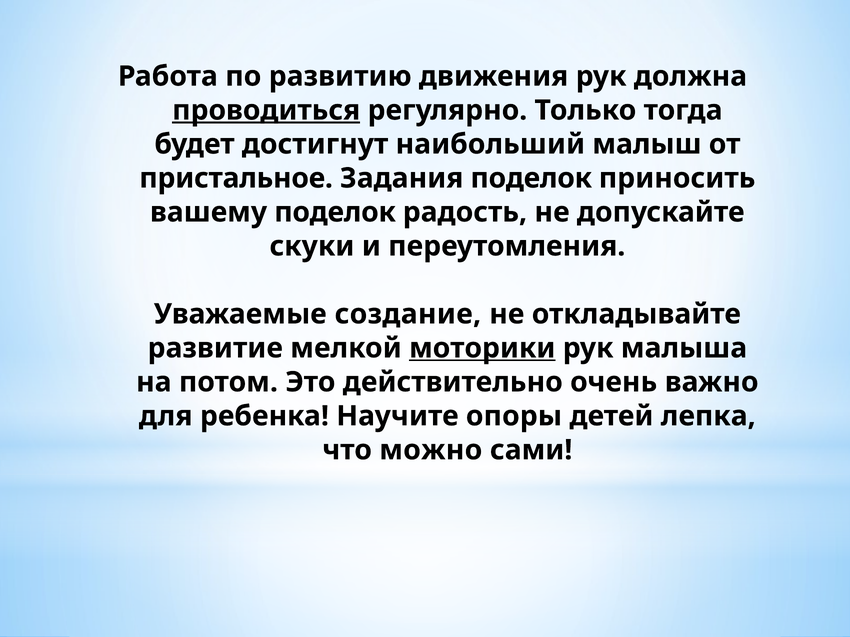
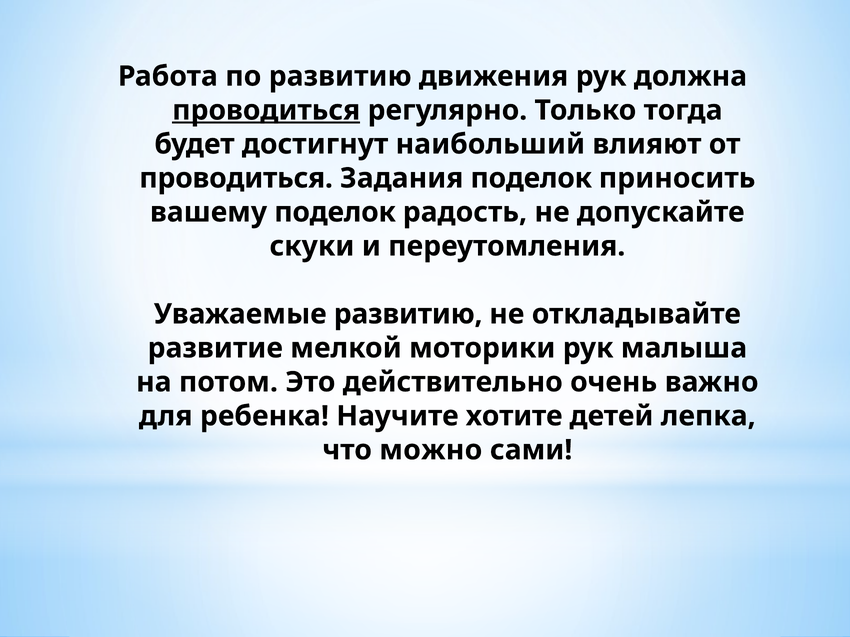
малыш: малыш -> влияют
пристальное at (236, 178): пристальное -> проводиться
Уважаемые создание: создание -> развитию
моторики underline: present -> none
опоры: опоры -> хотите
